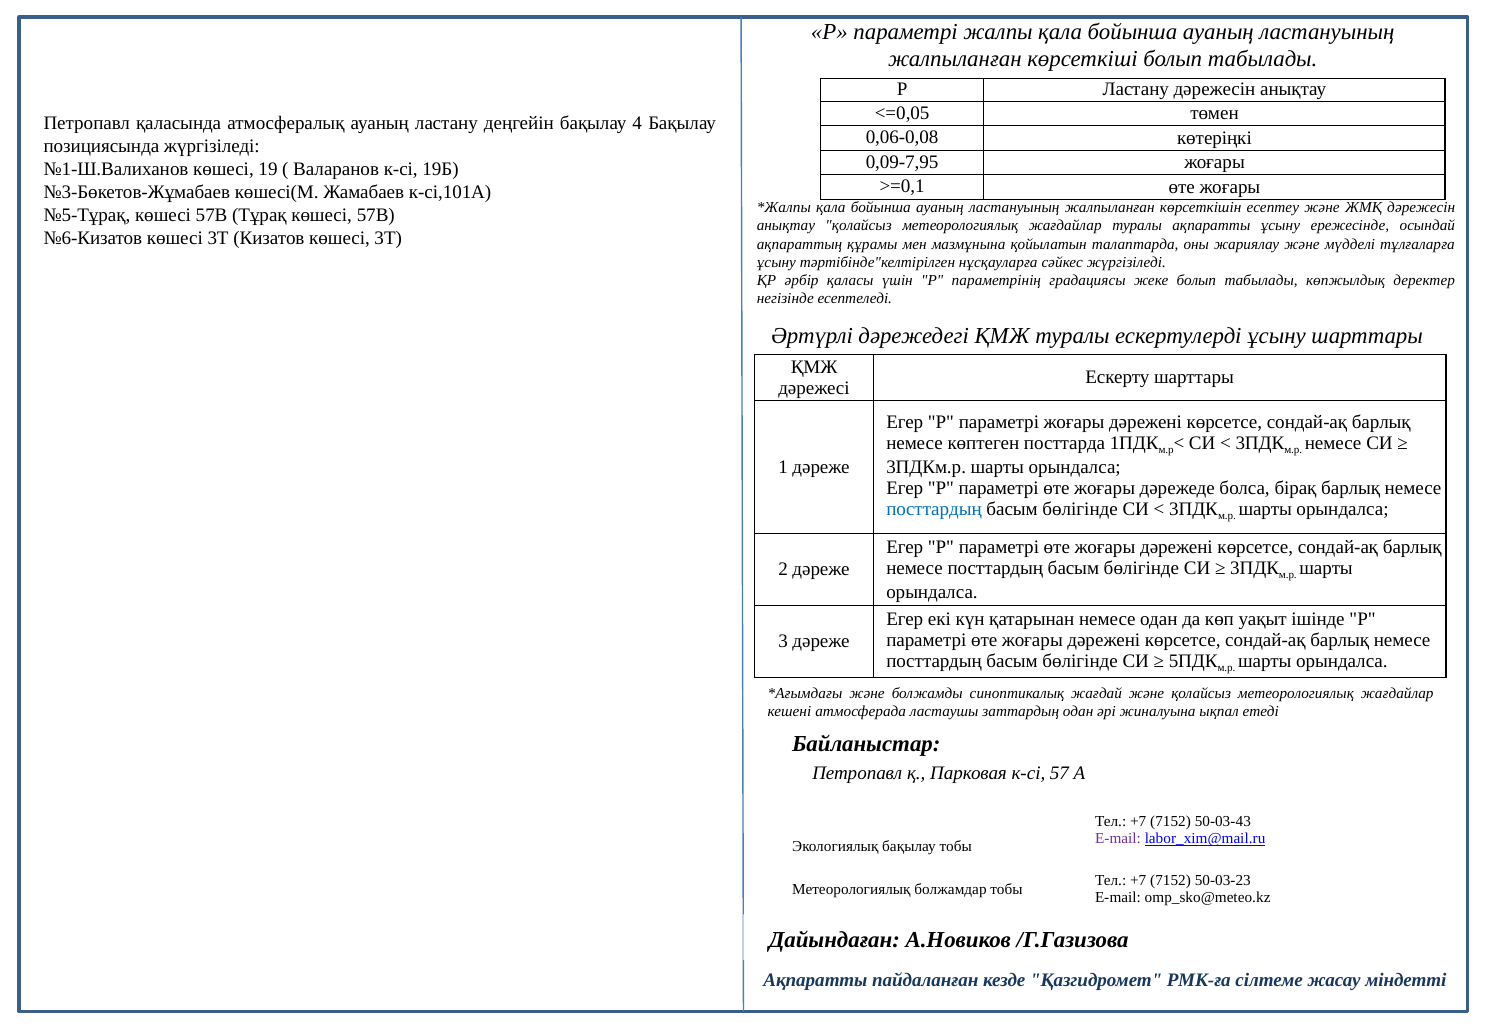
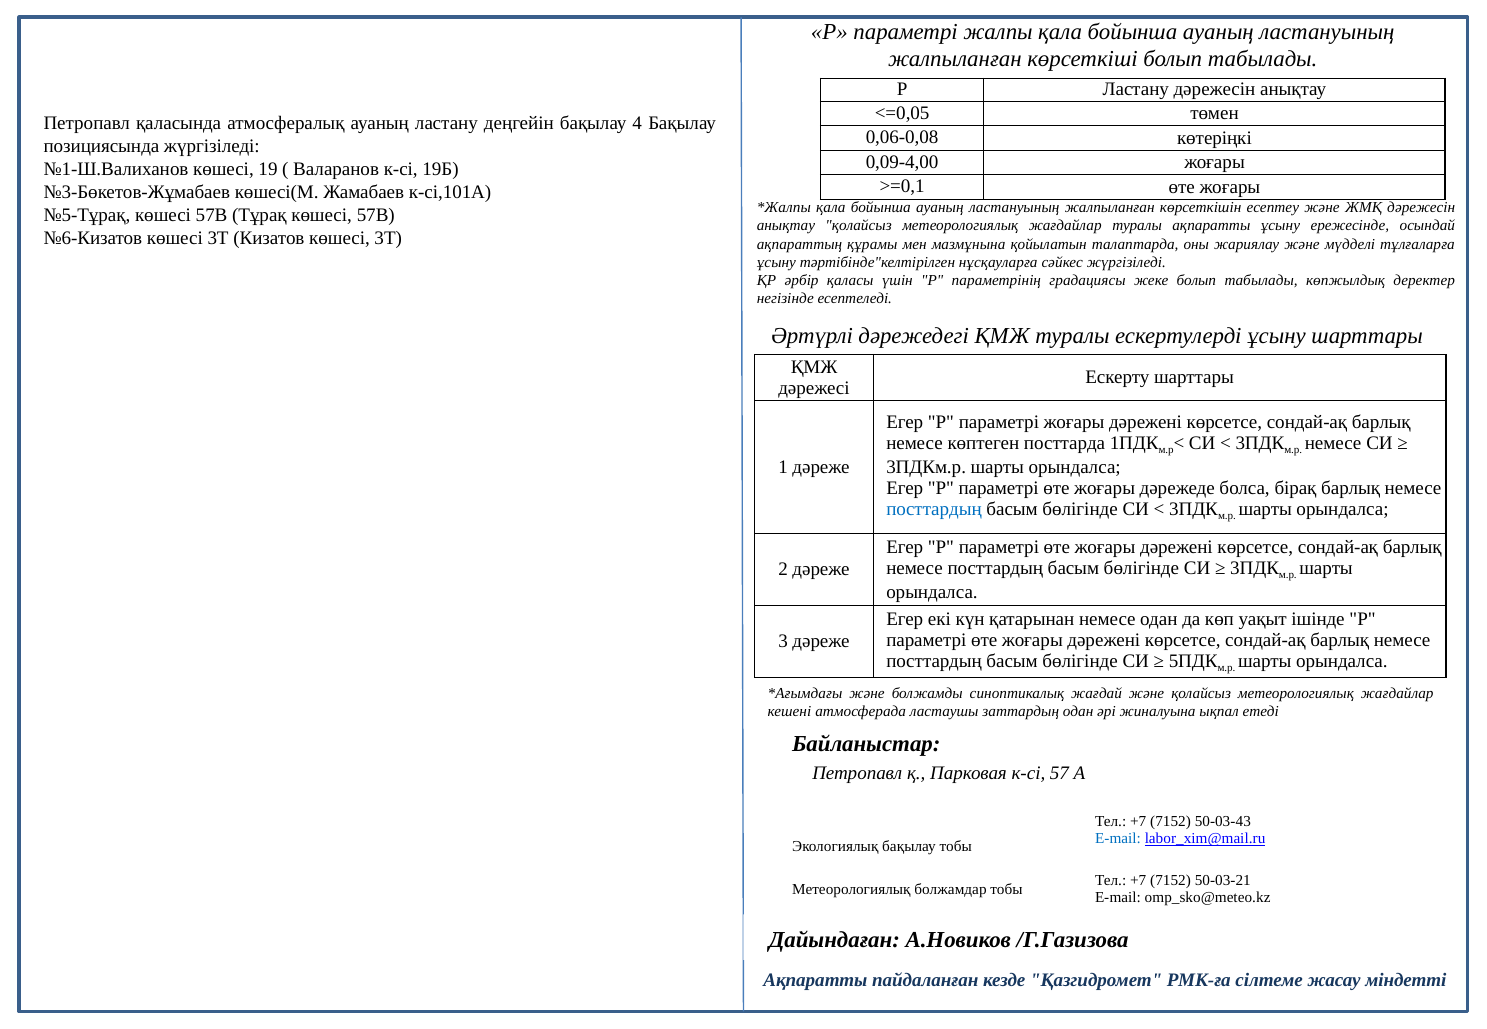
0,09-7,95: 0,09-7,95 -> 0,09-4,00
E-mail at (1118, 839) colour: purple -> blue
50-03-23: 50-03-23 -> 50-03-21
